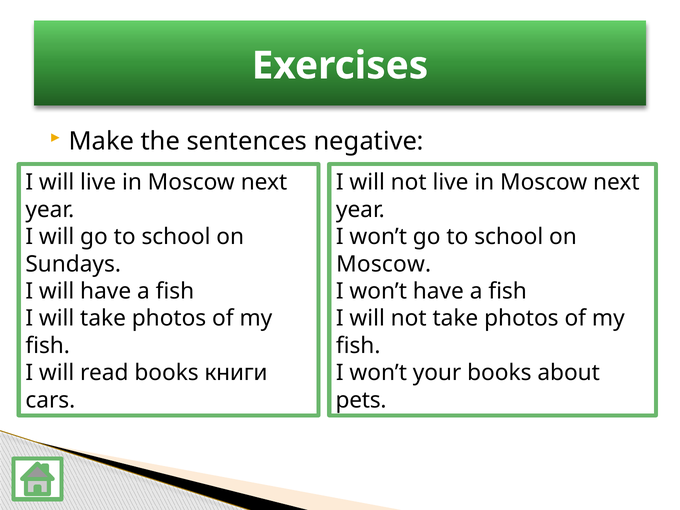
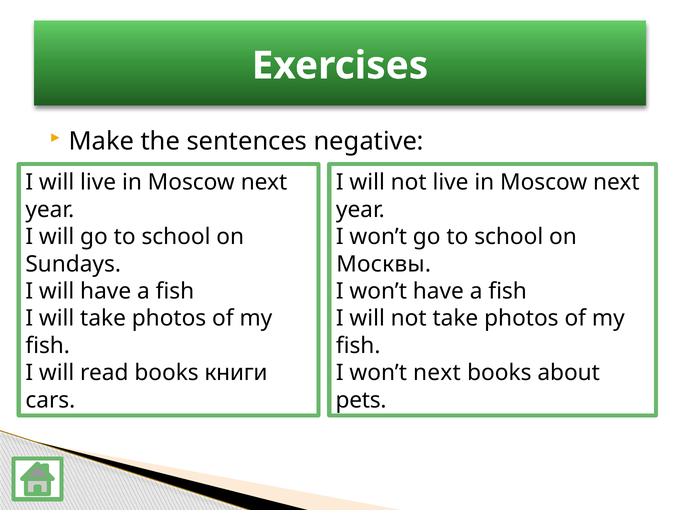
Moscow at (384, 264): Moscow -> Москвы
won’t your: your -> next
